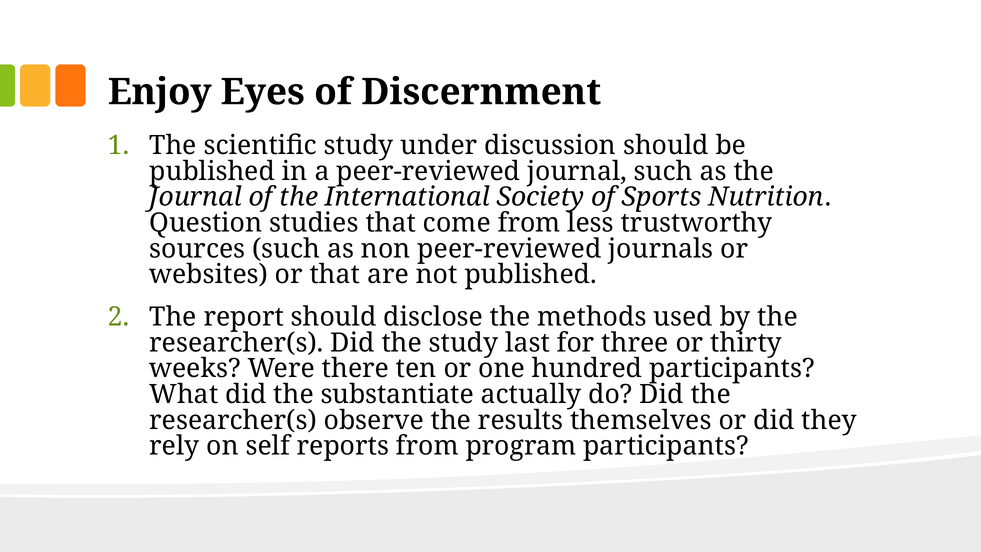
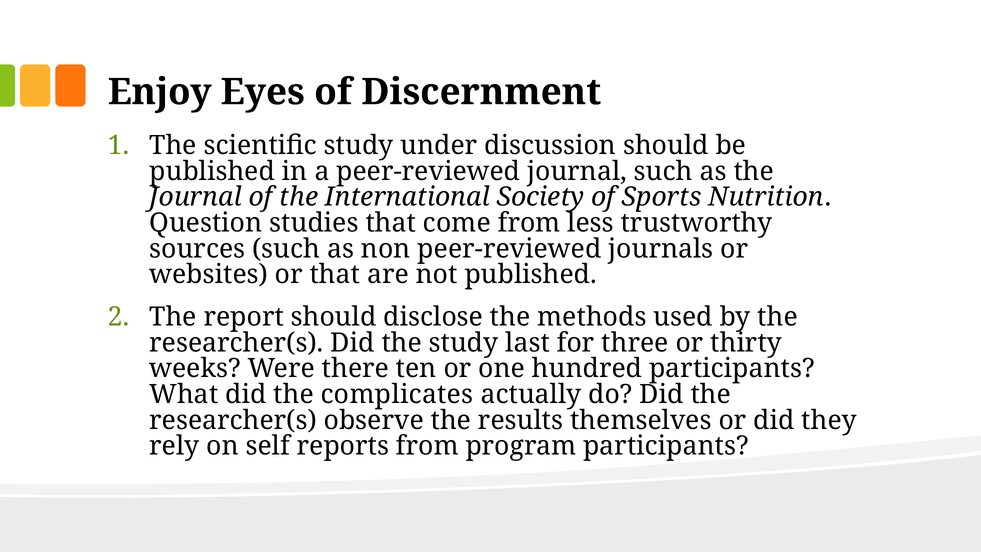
substantiate: substantiate -> complicates
